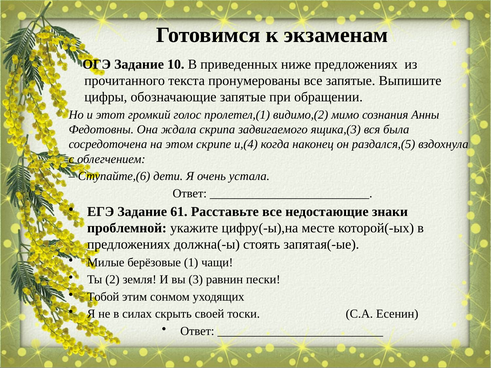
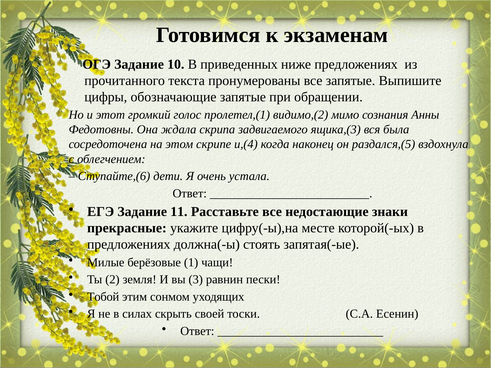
61: 61 -> 11
проблемной: проблемной -> прекрасные
